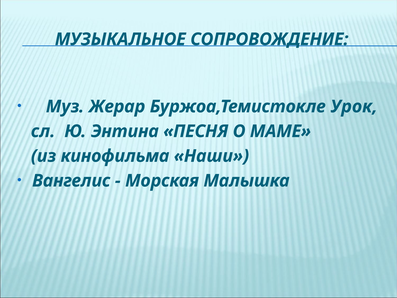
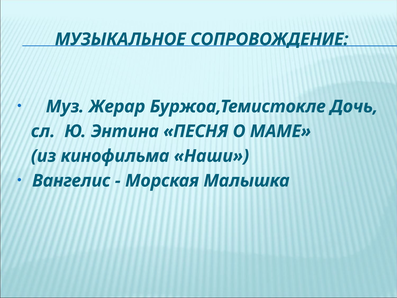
Урок: Урок -> Дочь
